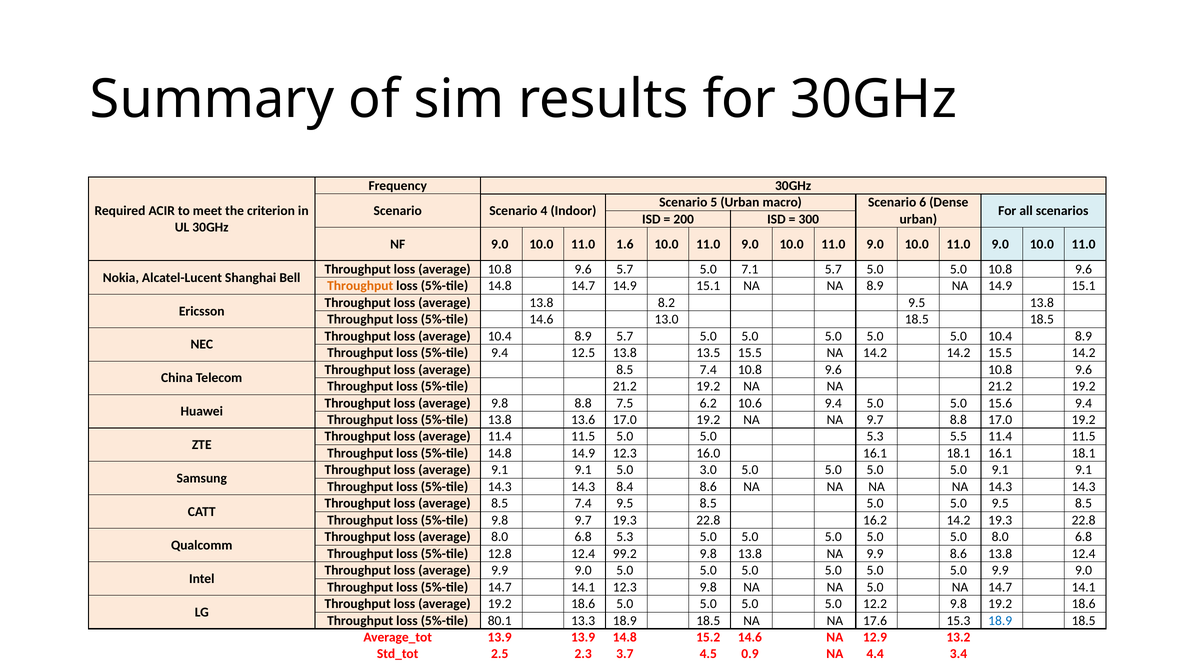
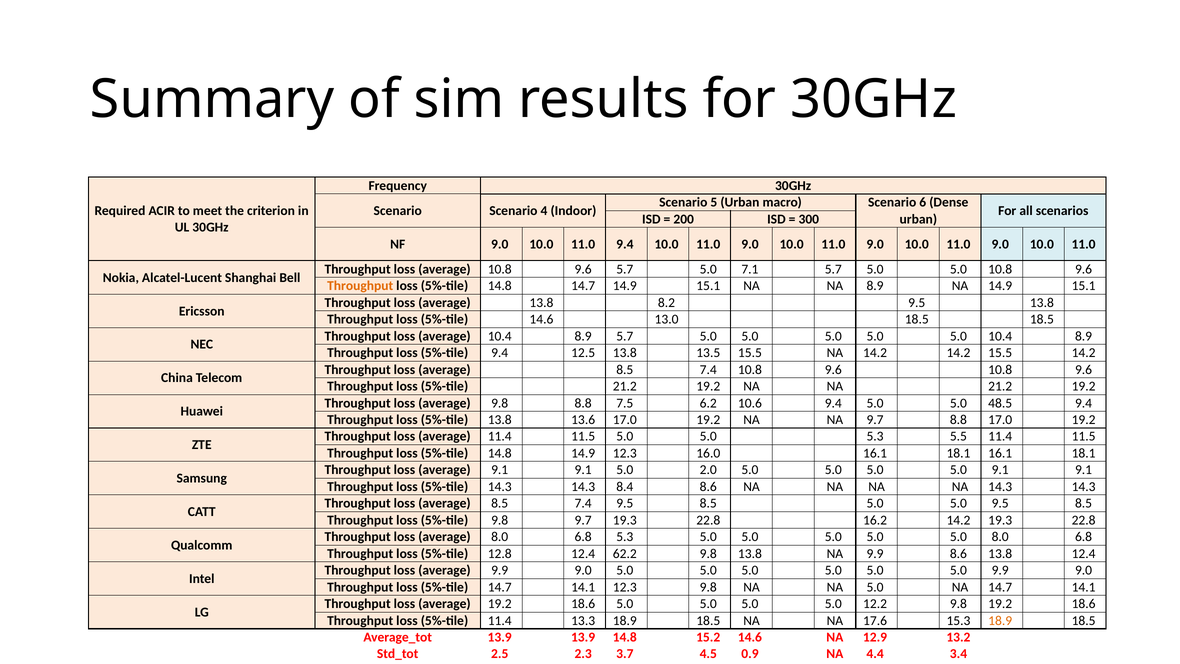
11.0 1.6: 1.6 -> 9.4
15.6: 15.6 -> 48.5
3.0: 3.0 -> 2.0
99.2: 99.2 -> 62.2
5%-tile 80.1: 80.1 -> 11.4
18.9 at (1000, 620) colour: blue -> orange
